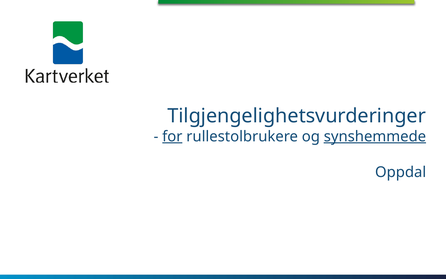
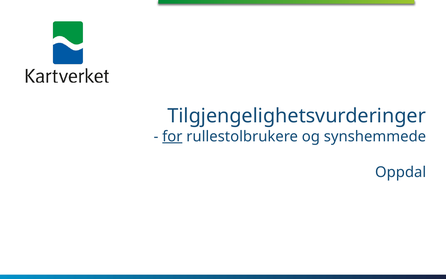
synshemmede underline: present -> none
